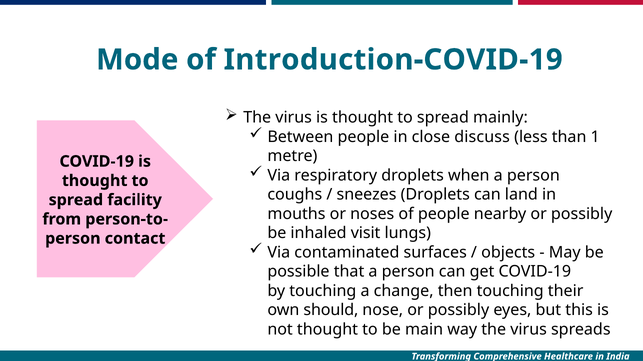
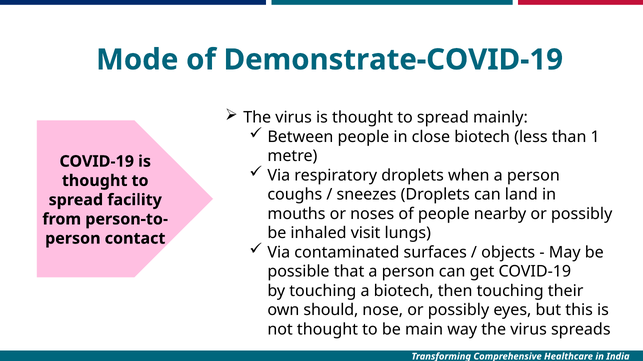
Introduction-COVID-19: Introduction-COVID-19 -> Demonstrate-COVID-19
close discuss: discuss -> biotech
a change: change -> biotech
